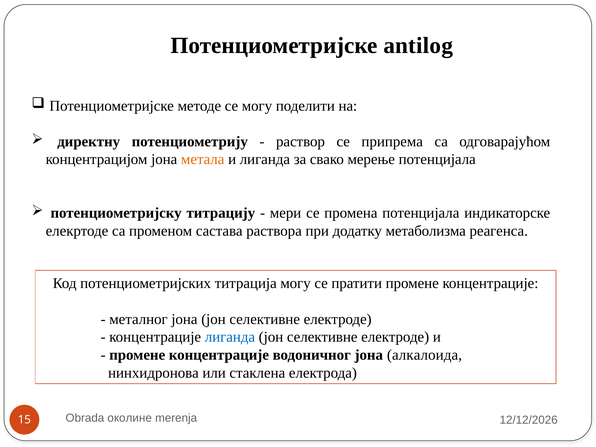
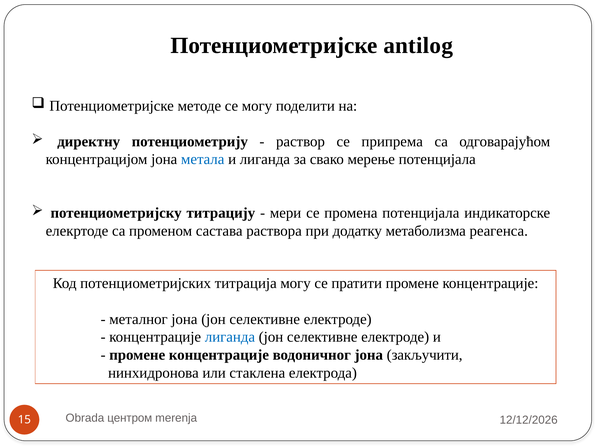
метала colour: orange -> blue
алкалоида: алкалоида -> закључити
околине: околине -> центром
